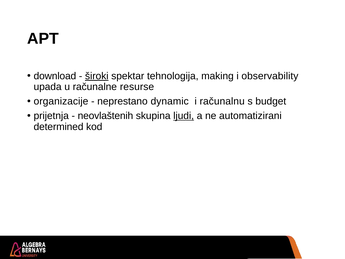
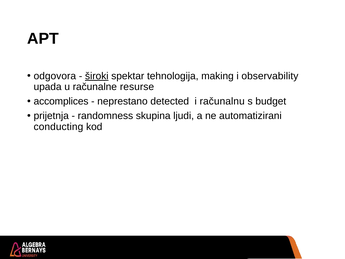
download: download -> odgovora
organizacije: organizacije -> accomplices
dynamic: dynamic -> detected
neovlaštenih: neovlaštenih -> randomness
ljudi underline: present -> none
determined: determined -> conducting
